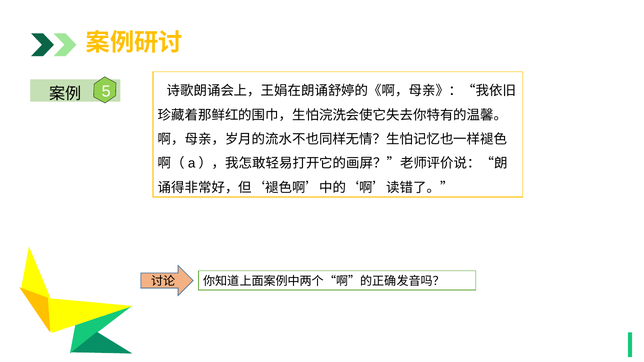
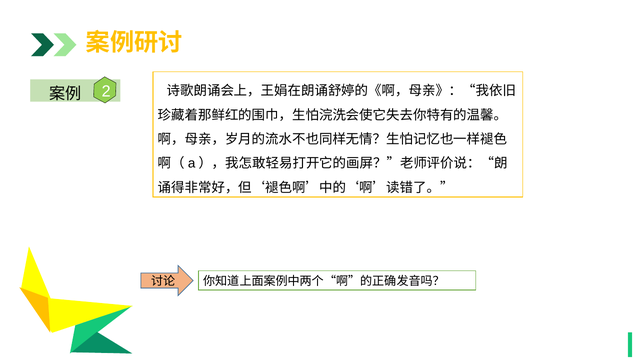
5: 5 -> 2
